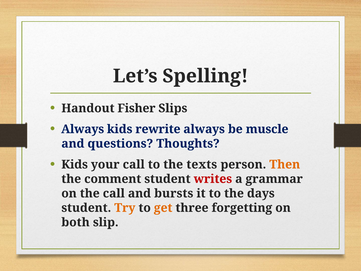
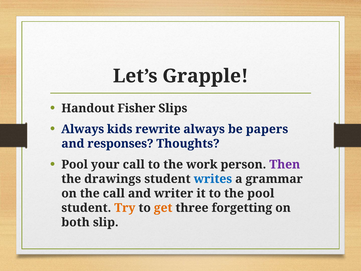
Spelling: Spelling -> Grapple
muscle: muscle -> papers
questions: questions -> responses
Kids at (75, 164): Kids -> Pool
texts: texts -> work
Then colour: orange -> purple
comment: comment -> drawings
writes colour: red -> blue
bursts: bursts -> writer
the days: days -> pool
